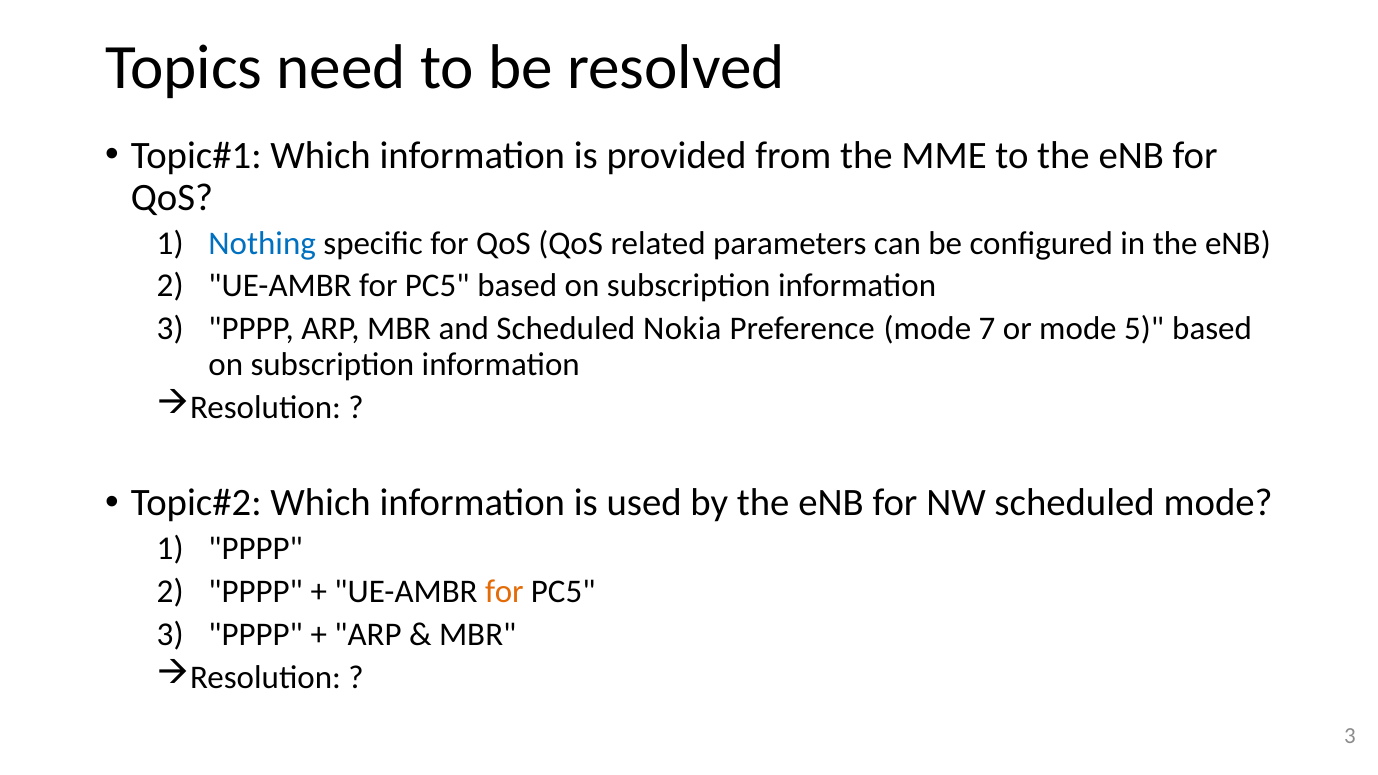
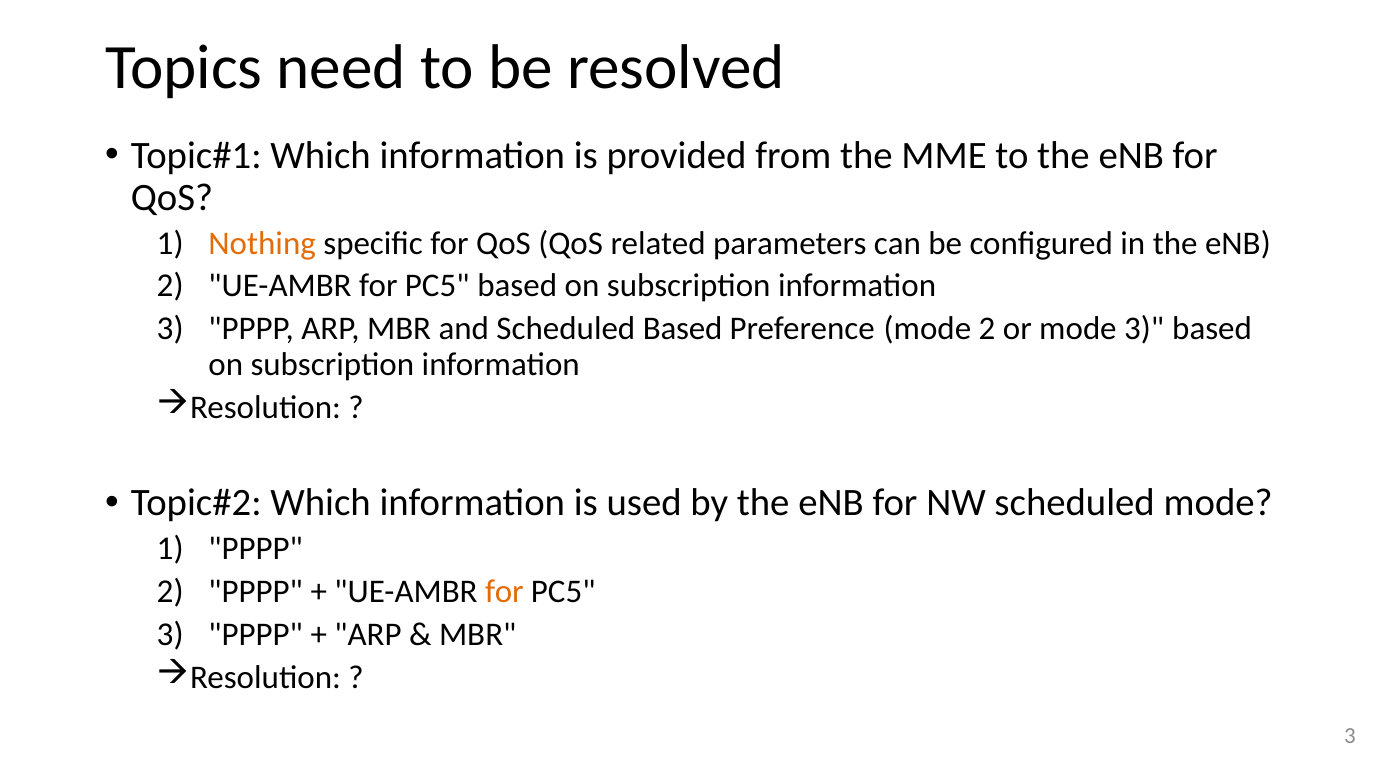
Nothing colour: blue -> orange
Scheduled Nokia: Nokia -> Based
mode 7: 7 -> 2
mode 5: 5 -> 3
